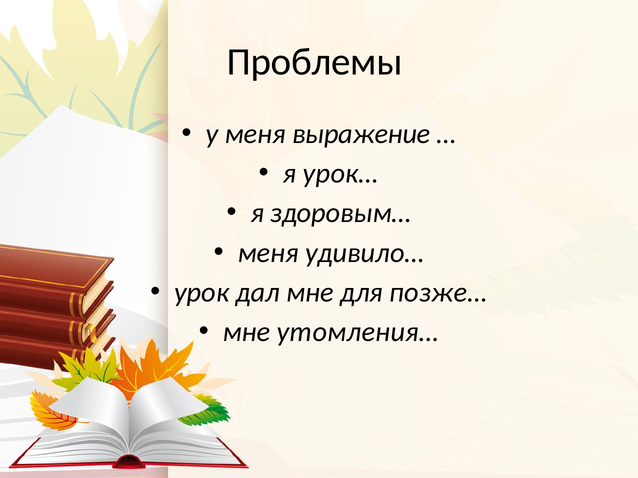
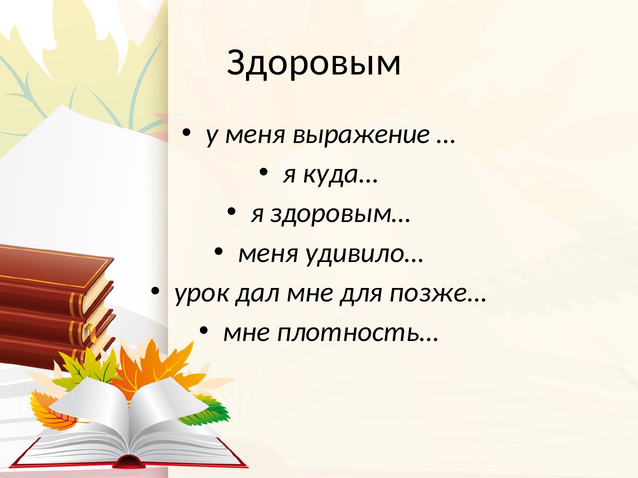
Проблемы: Проблемы -> Здоровым
урок…: урок… -> куда…
утомления…: утомления… -> плотность…
